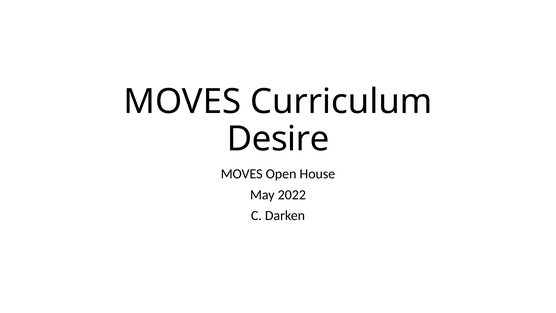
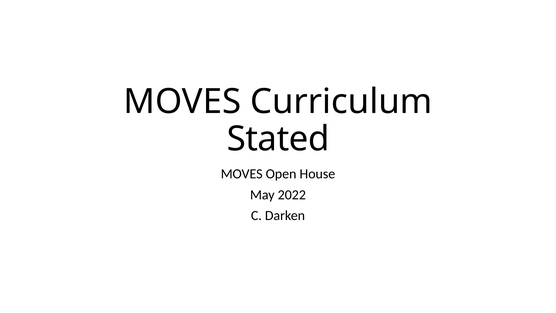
Desire: Desire -> Stated
